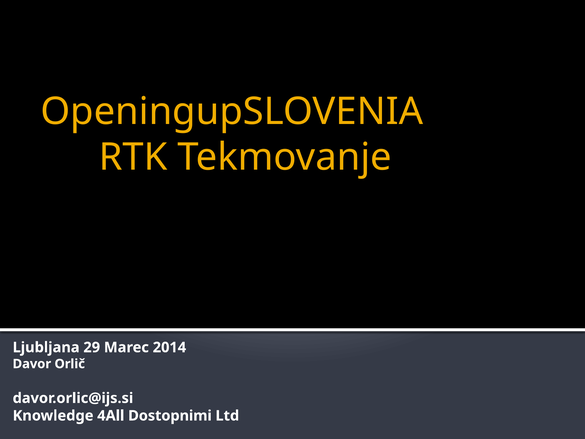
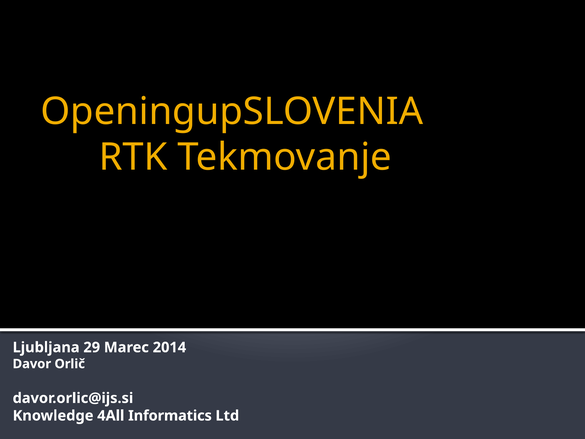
Dostopnimi: Dostopnimi -> Informatics
